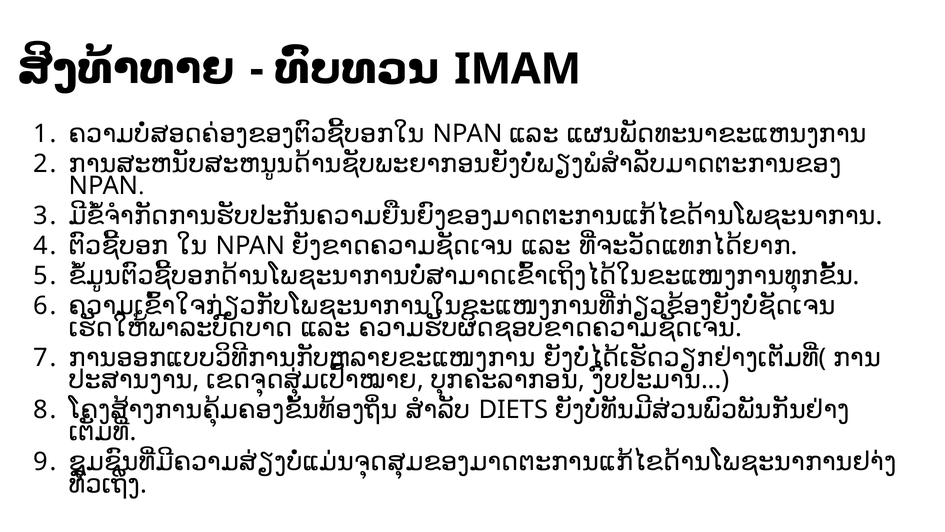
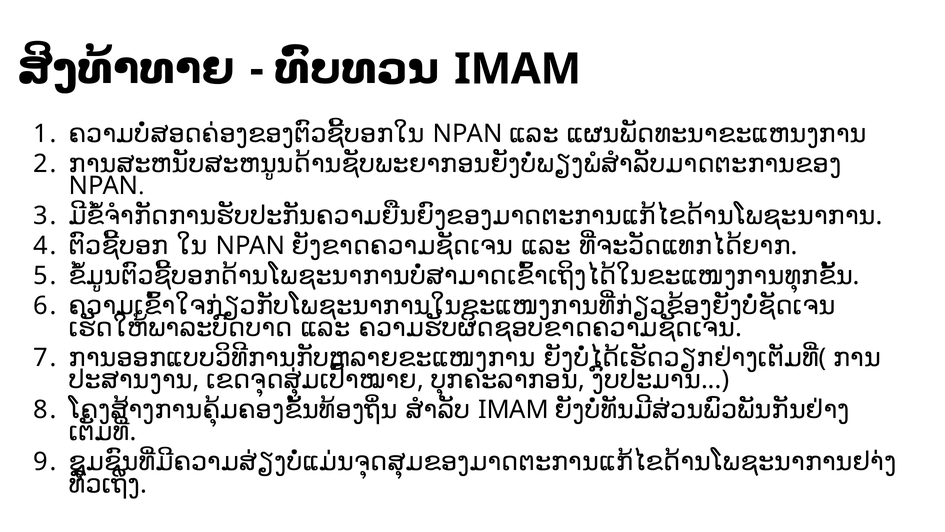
DIETS at (513, 410): DIETS -> IMAM
